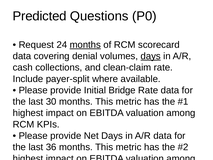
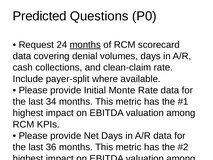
days at (151, 56) underline: present -> none
Bridge: Bridge -> Monte
30: 30 -> 34
